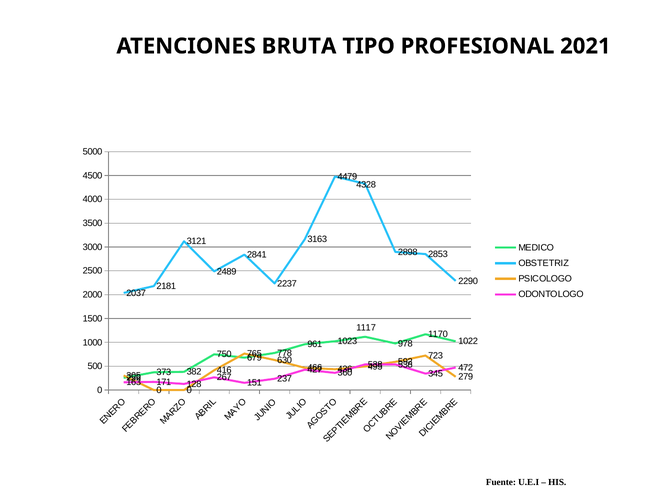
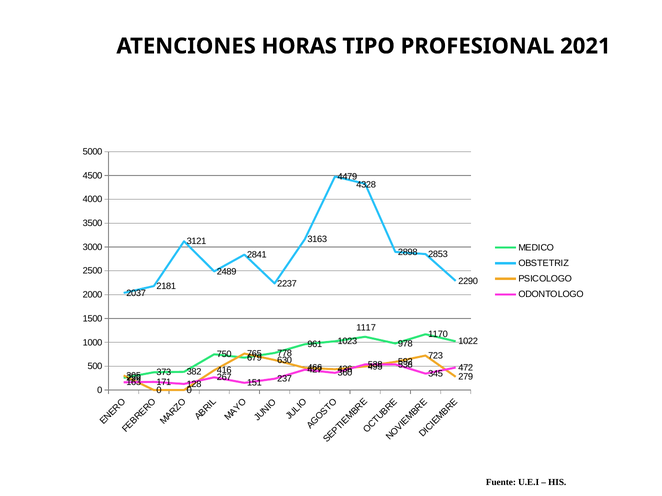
BRUTA: BRUTA -> HORAS
